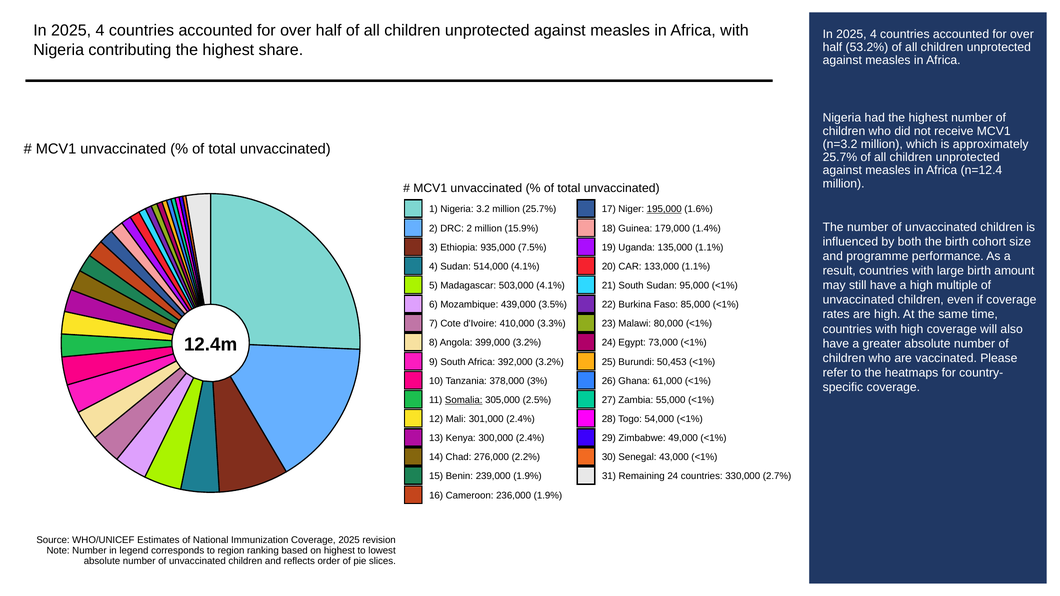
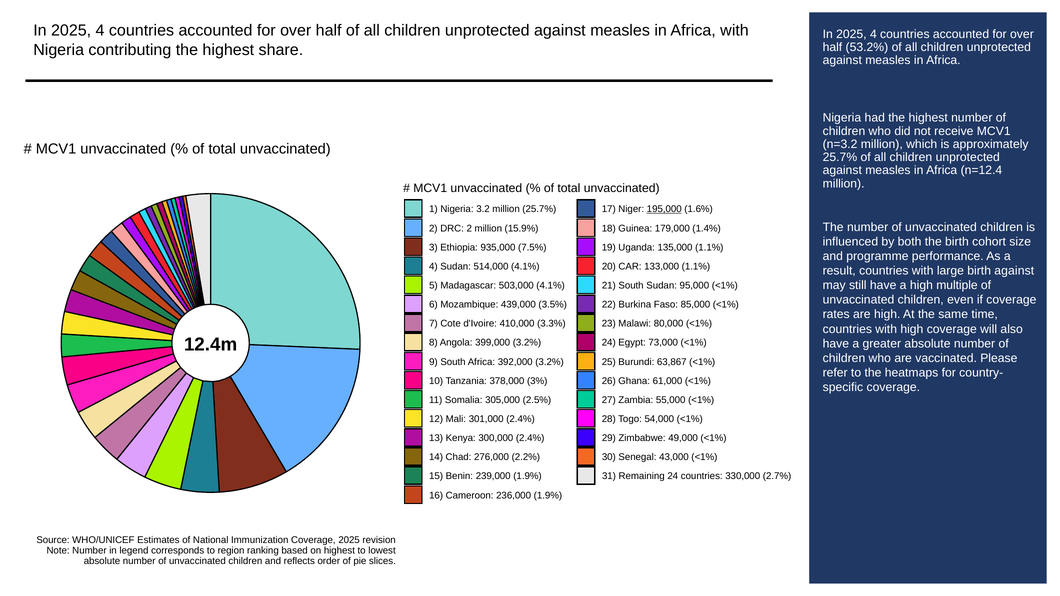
birth amount: amount -> against
50,453: 50,453 -> 63,867
Somalia underline: present -> none
